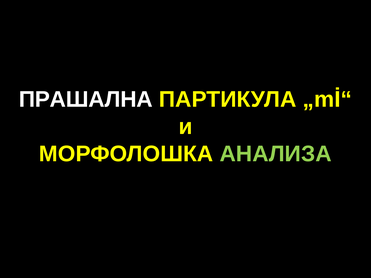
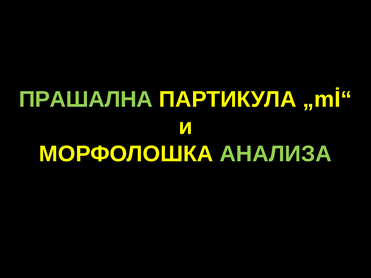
ПРАШАЛНА colour: white -> light green
